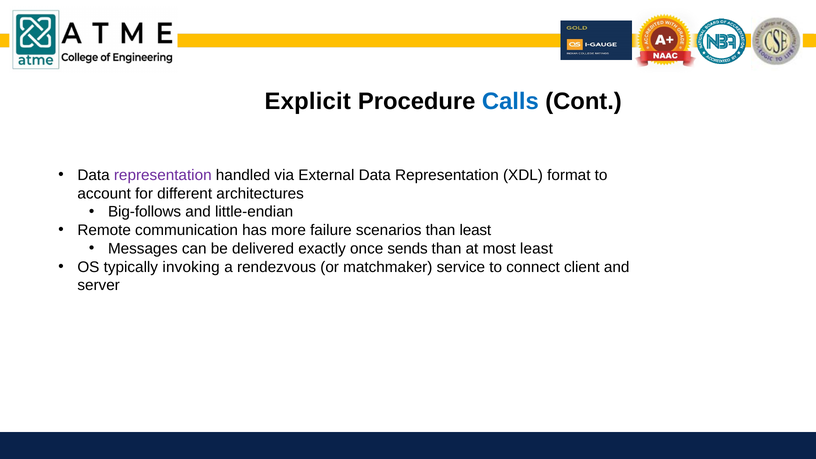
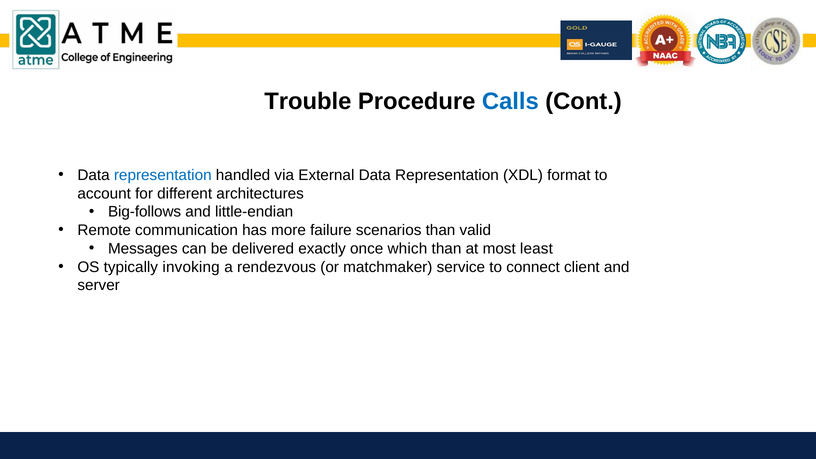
Explicit: Explicit -> Trouble
representation at (163, 175) colour: purple -> blue
than least: least -> valid
sends: sends -> which
